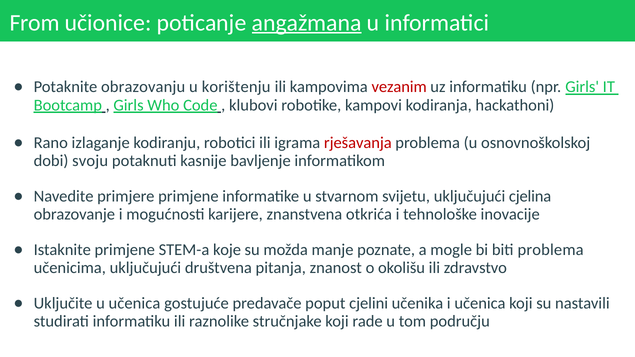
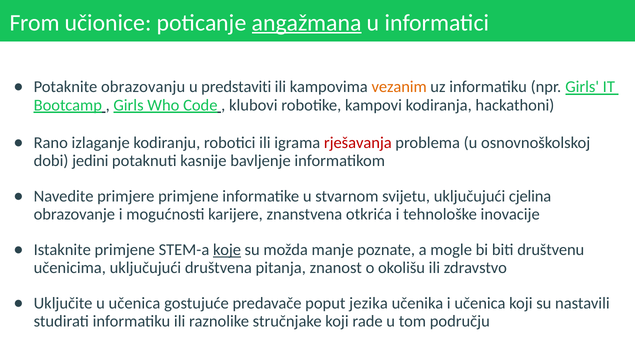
korištenju: korištenju -> predstaviti
vezanim colour: red -> orange
svoju: svoju -> jedini
koje underline: none -> present
biti problema: problema -> društvenu
cjelini: cjelini -> jezika
